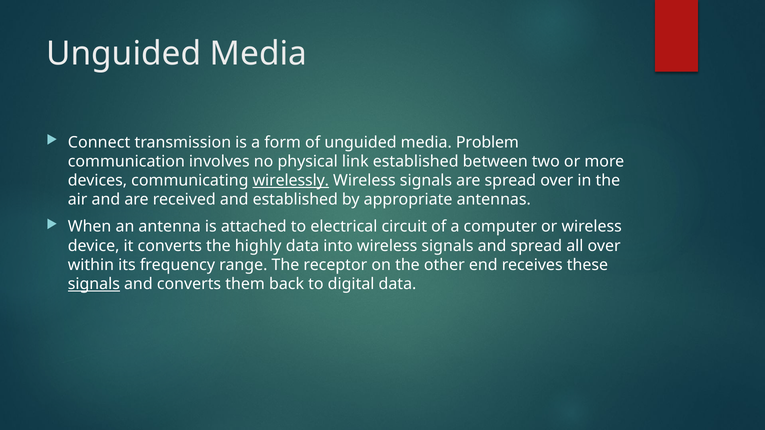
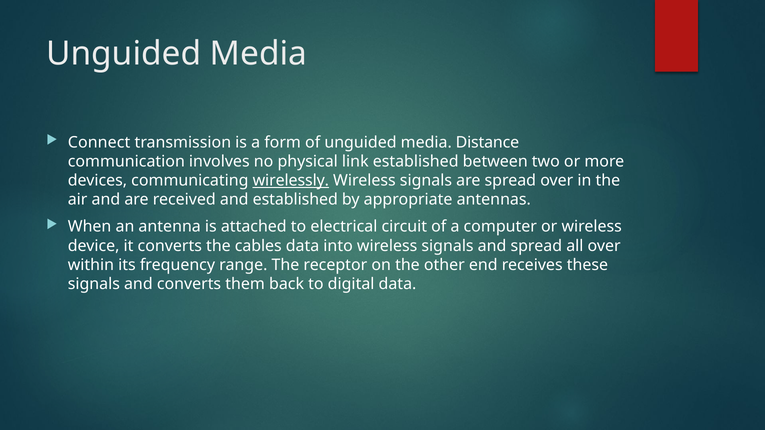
Problem: Problem -> Distance
highly: highly -> cables
signals at (94, 284) underline: present -> none
